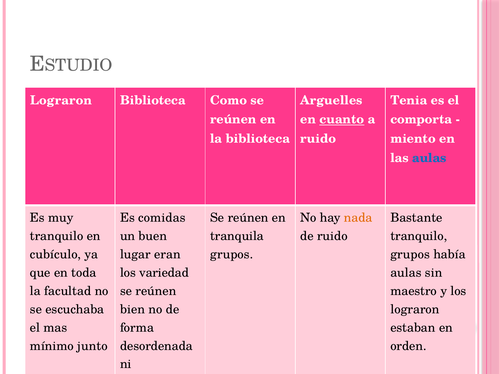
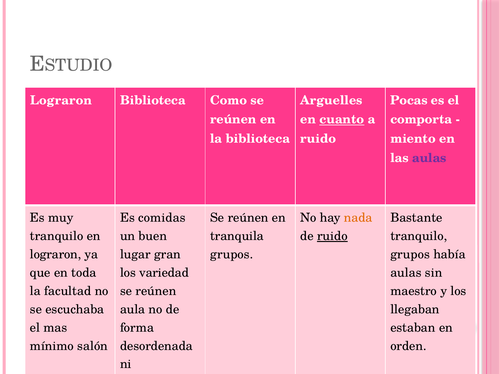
Tenia: Tenia -> Pocas
aulas at (429, 158) colour: blue -> purple
ruido at (332, 236) underline: none -> present
cubículo at (56, 255): cubículo -> lograron
eran: eran -> gran
bien: bien -> aula
lograron at (415, 310): lograron -> llegaban
junto: junto -> salón
